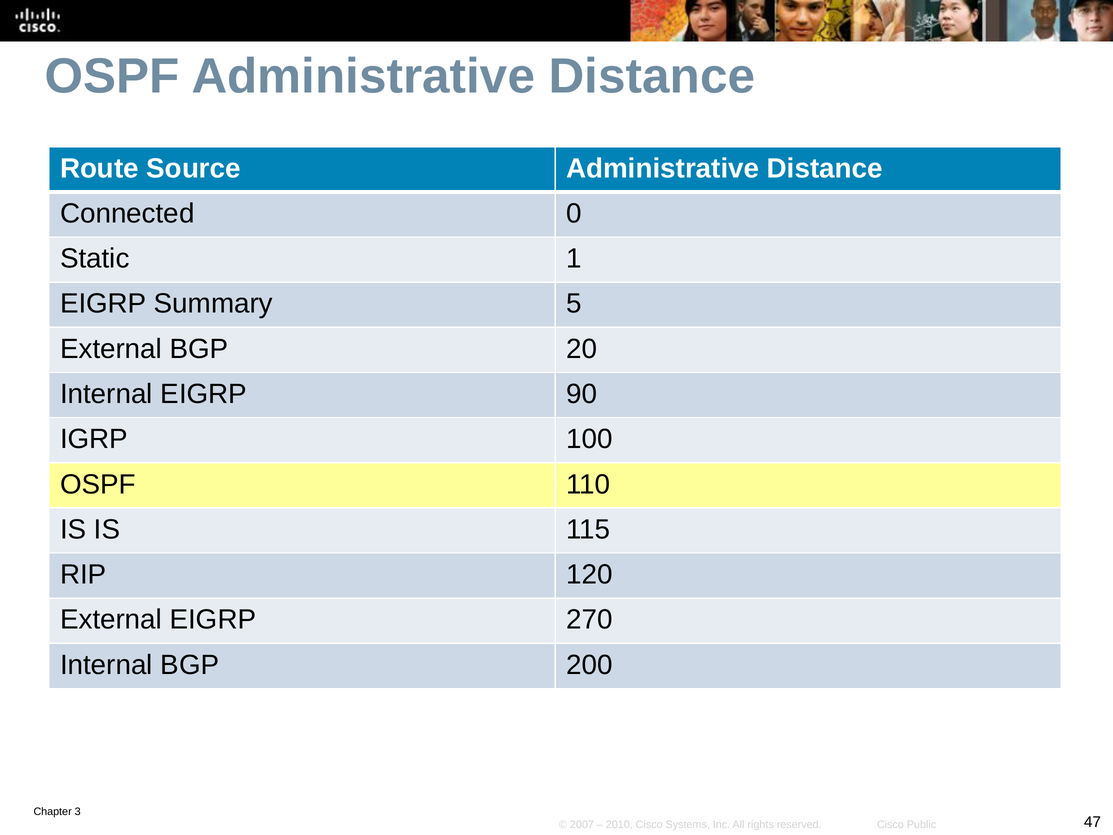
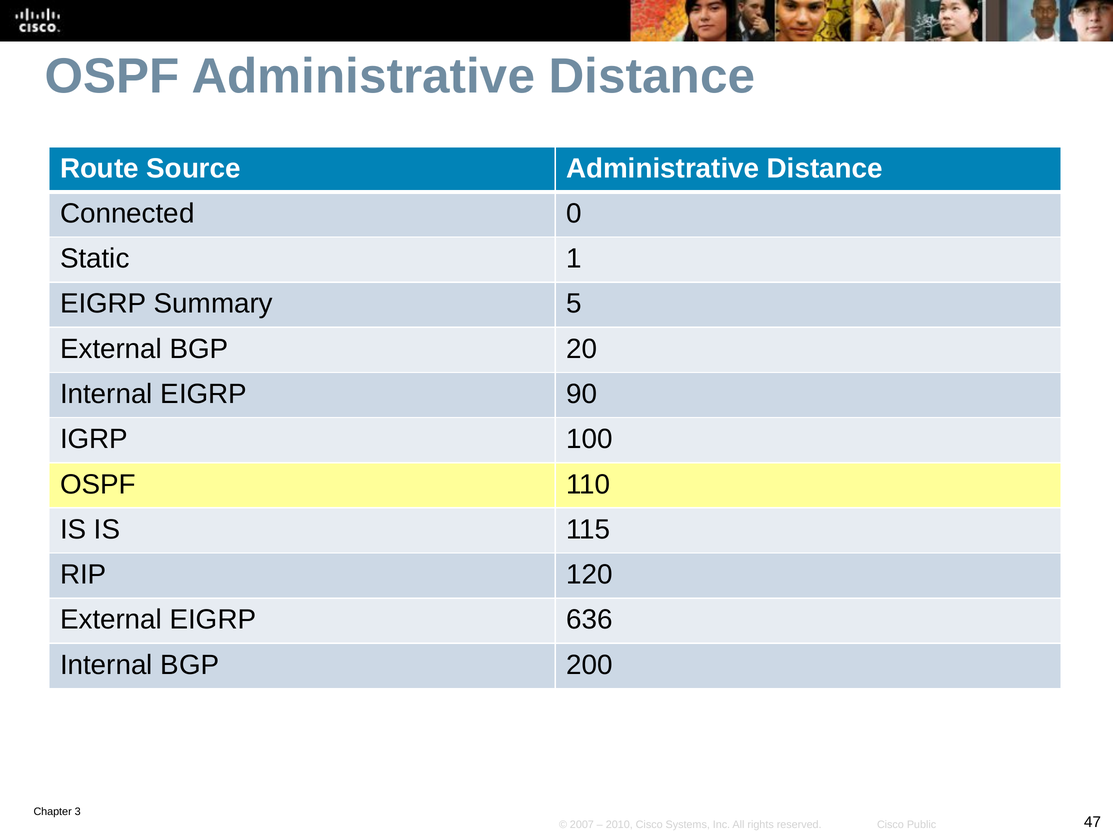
270: 270 -> 636
